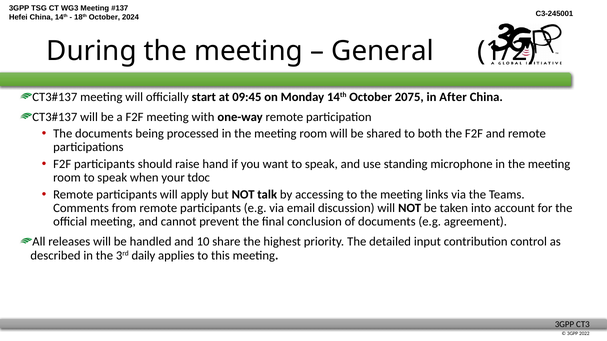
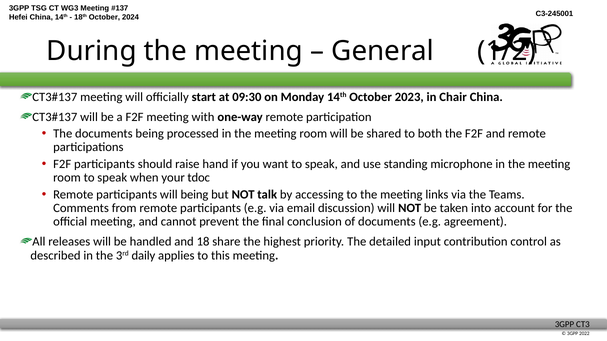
09:45: 09:45 -> 09:30
2075: 2075 -> 2023
After: After -> Chair
will apply: apply -> being
10: 10 -> 18
